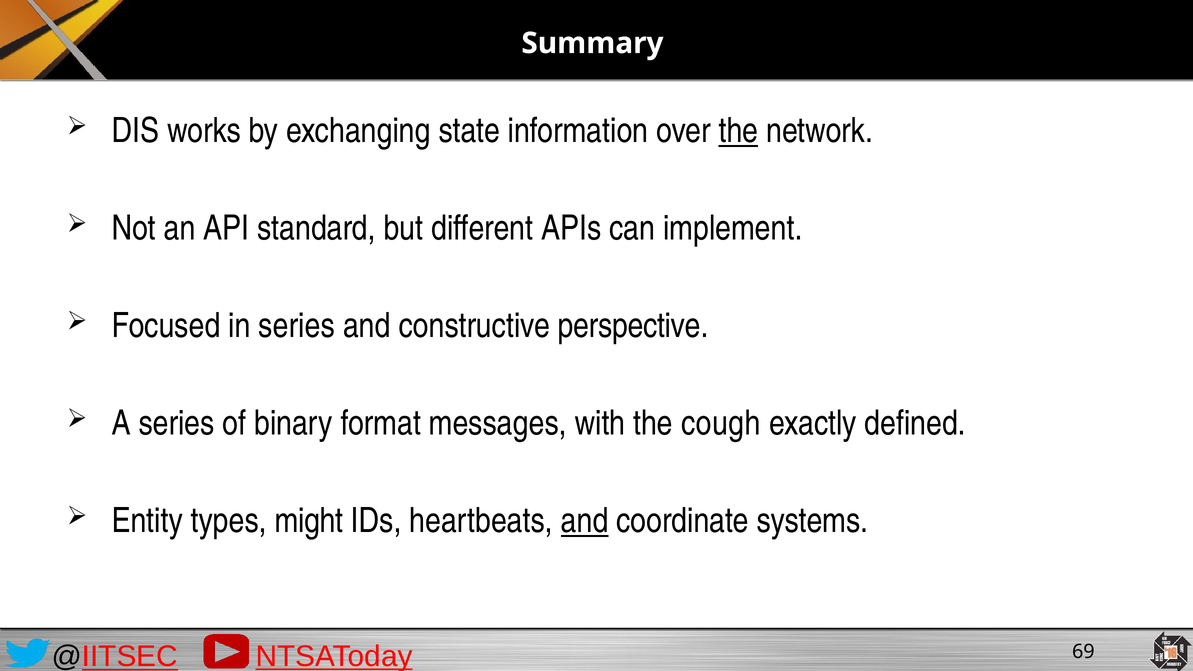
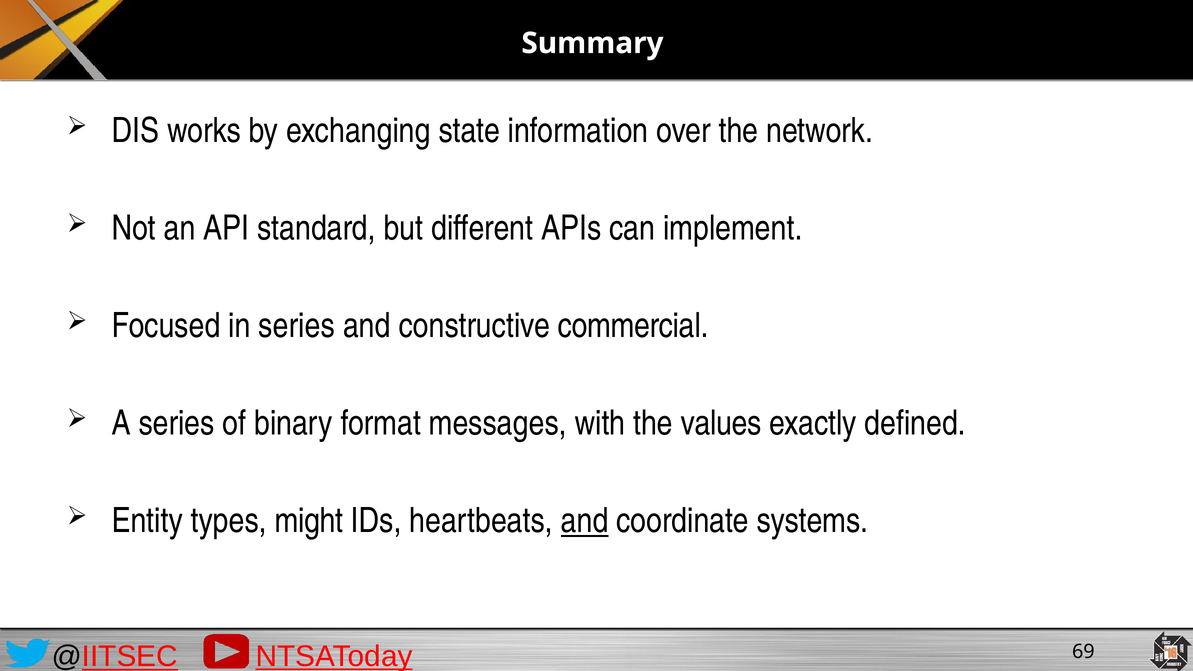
the at (738, 131) underline: present -> none
perspective: perspective -> commercial
cough: cough -> values
